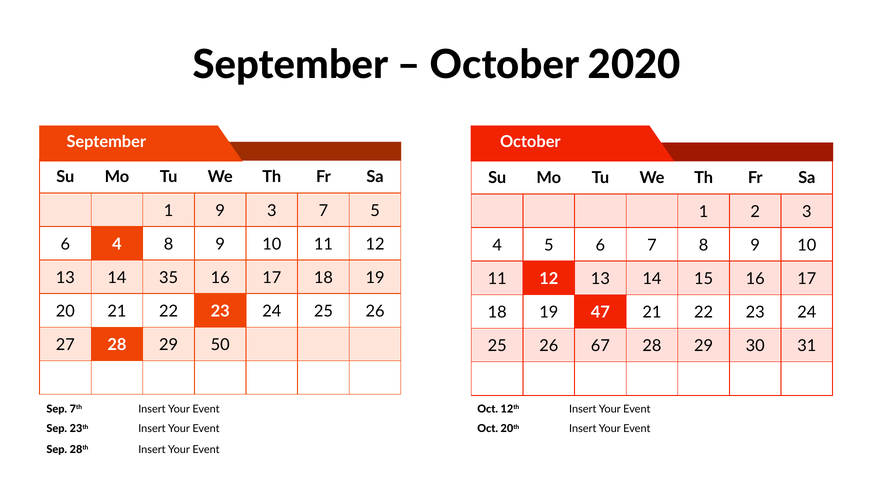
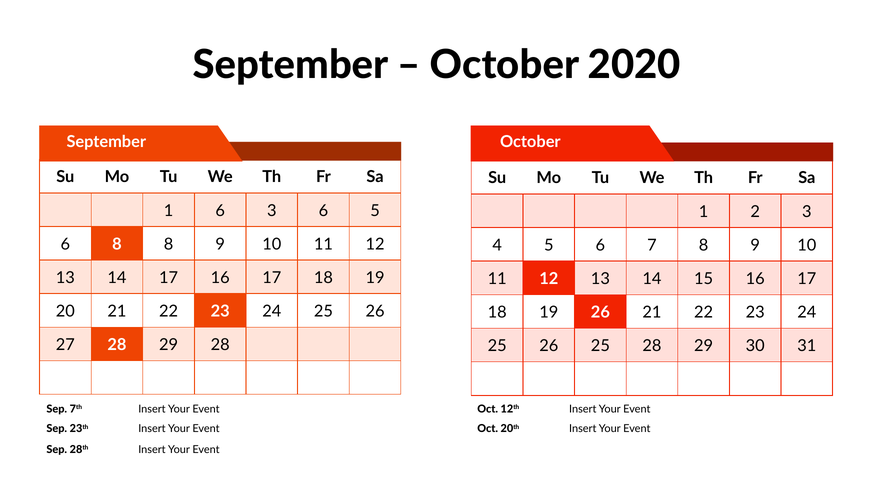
1 9: 9 -> 6
3 7: 7 -> 6
6 4: 4 -> 8
14 35: 35 -> 17
19 47: 47 -> 26
29 50: 50 -> 28
26 67: 67 -> 25
